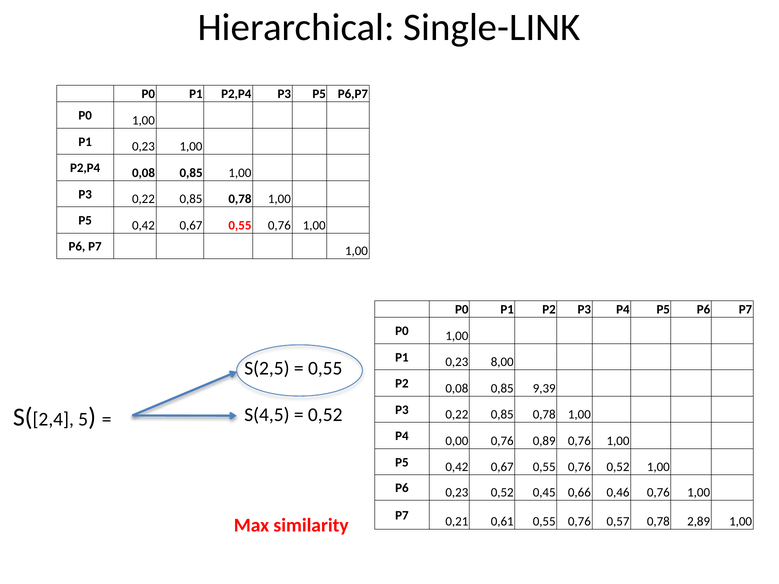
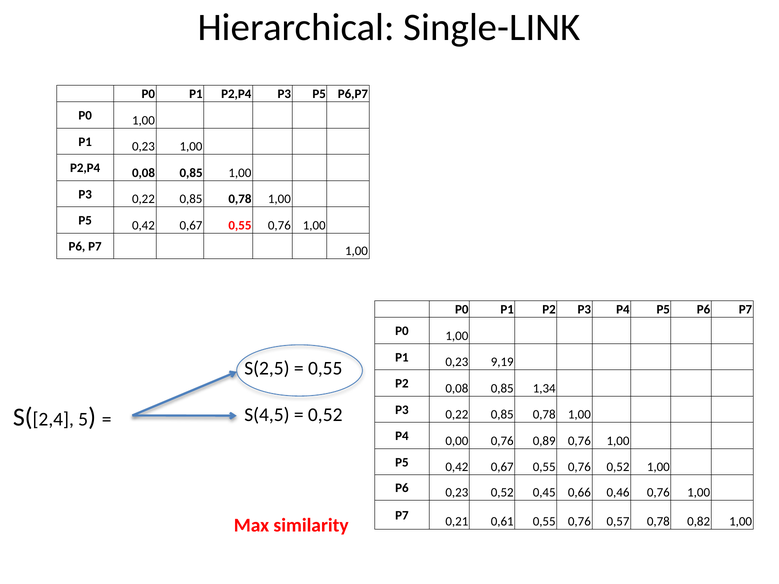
8,00: 8,00 -> 9,19
9,39: 9,39 -> 1,34
2,89: 2,89 -> 0,82
